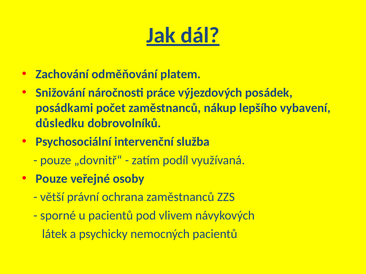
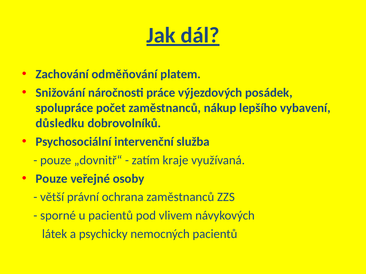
posádkami: posádkami -> spolupráce
podíl: podíl -> kraje
